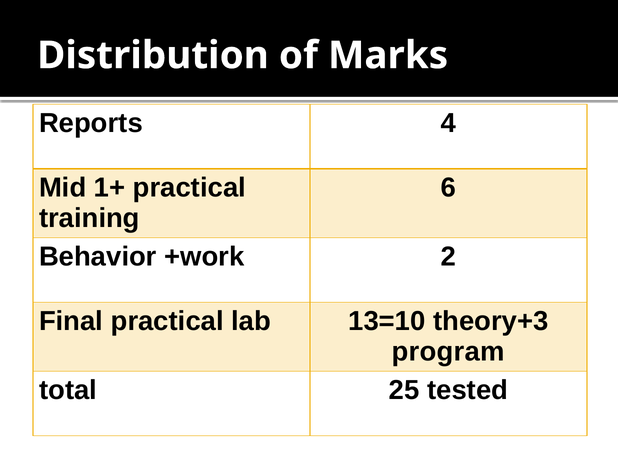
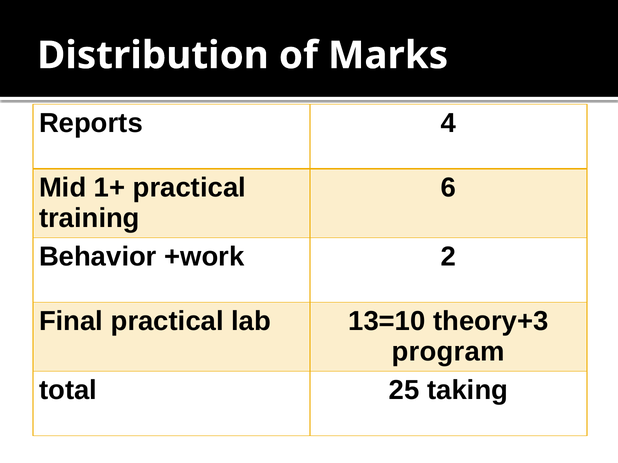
tested: tested -> taking
